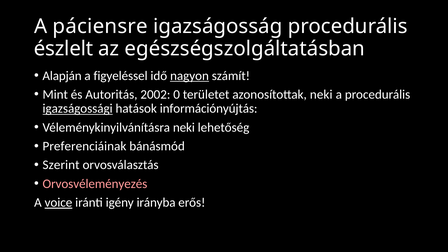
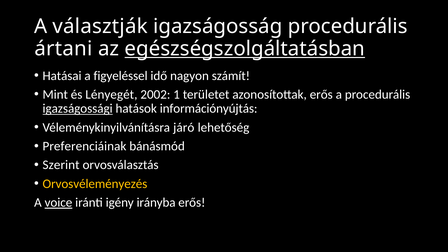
páciensre: páciensre -> választják
észlelt: észlelt -> ártani
egészségszolgáltatásban underline: none -> present
Alapján: Alapján -> Hatásai
nagyon underline: present -> none
Autoritás: Autoritás -> Lényegét
0: 0 -> 1
azonosítottak neki: neki -> erős
Véleménykinyilvánításra neki: neki -> járó
Orvosvéleményezés colour: pink -> yellow
